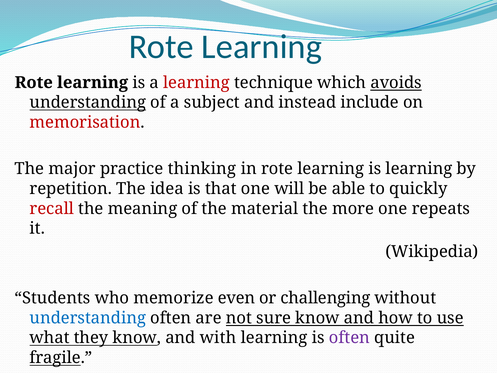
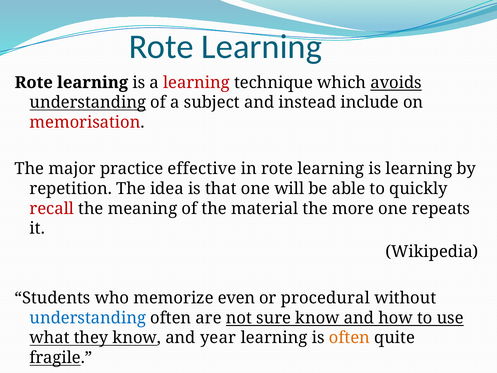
thinking: thinking -> effective
challenging: challenging -> procedural
with: with -> year
often at (349, 338) colour: purple -> orange
